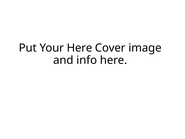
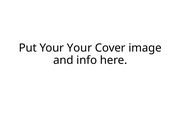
Your Here: Here -> Your
